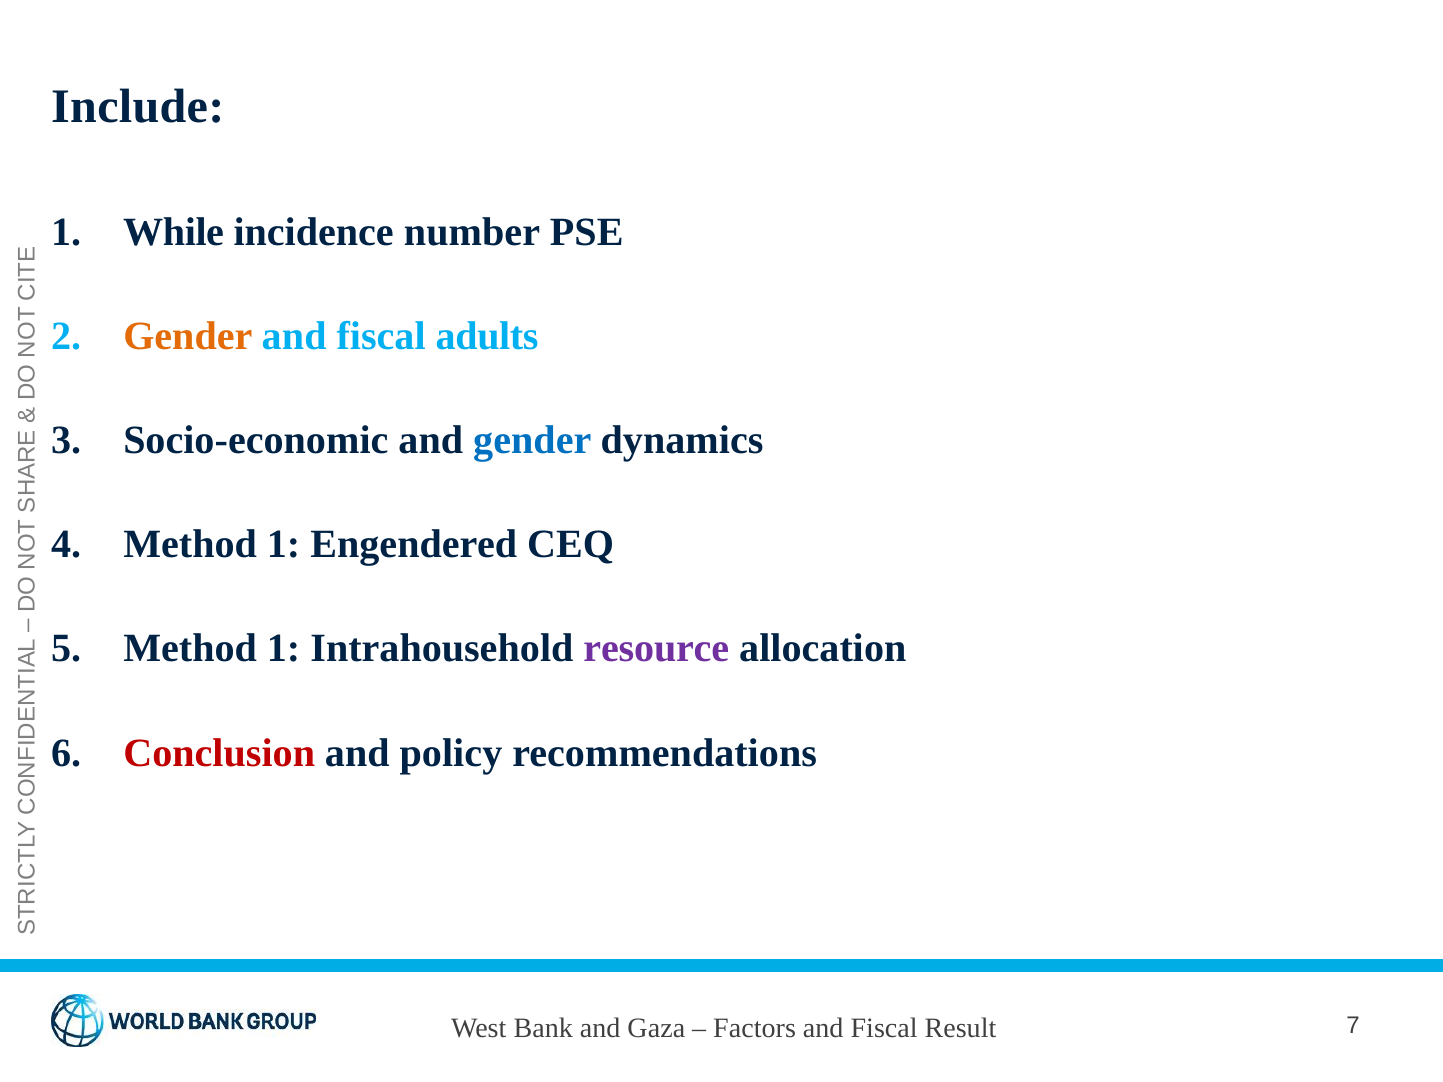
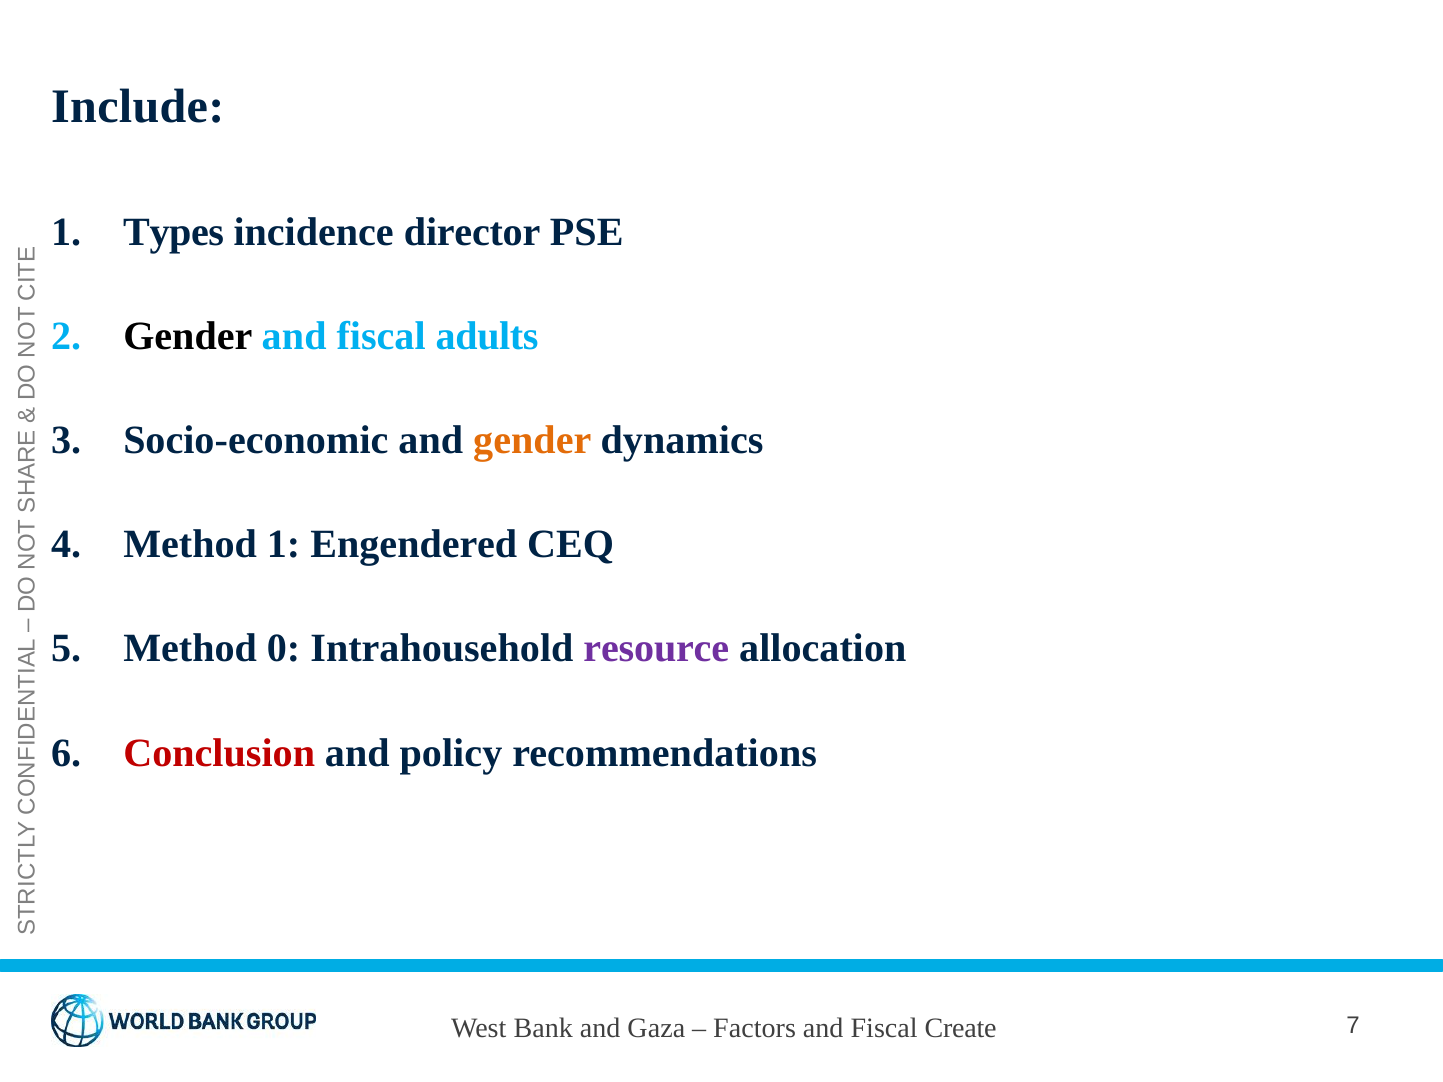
While: While -> Types
number: number -> director
Gender at (188, 336) colour: orange -> black
gender at (532, 440) colour: blue -> orange
1 at (284, 649): 1 -> 0
Result: Result -> Create
